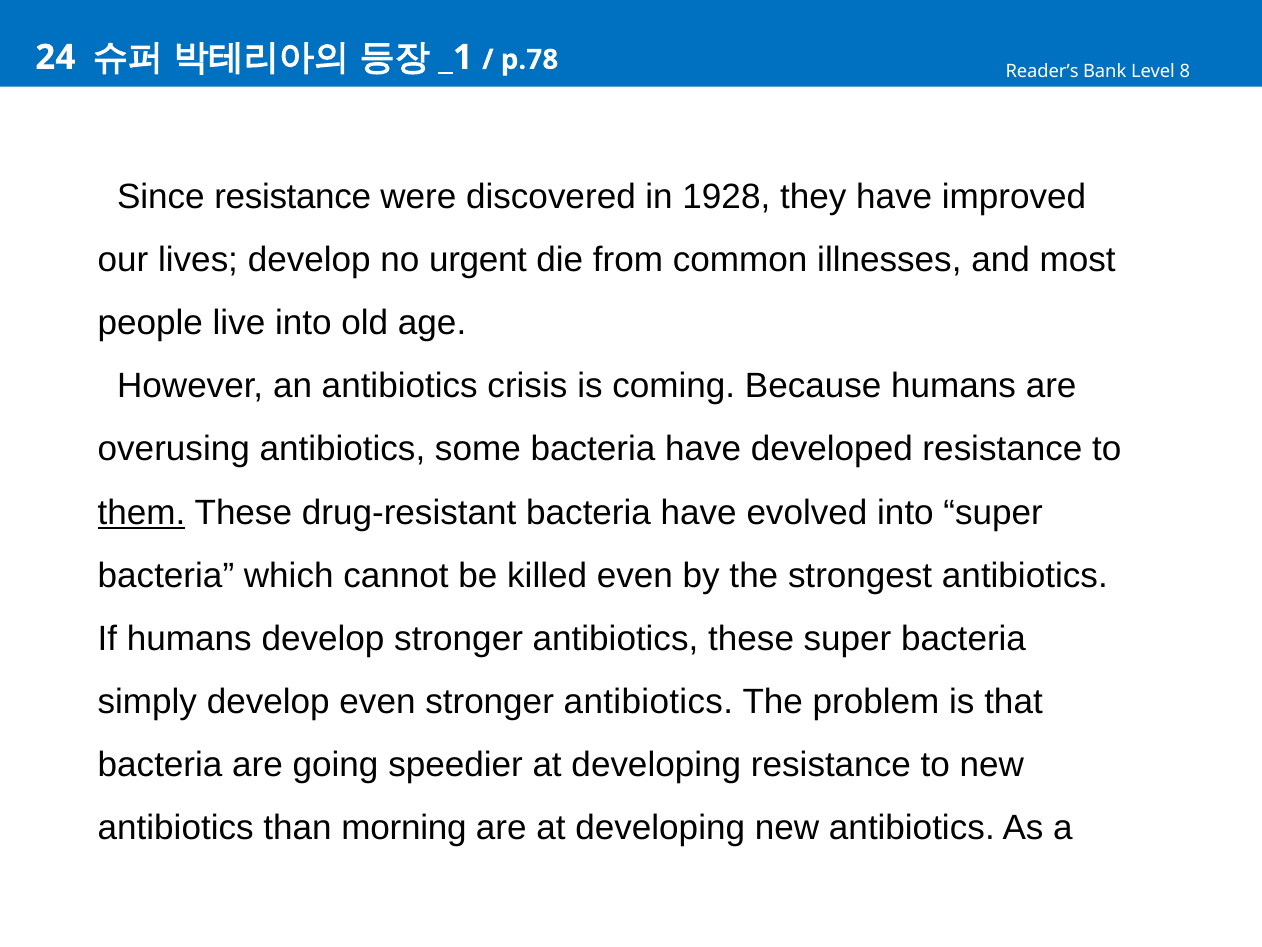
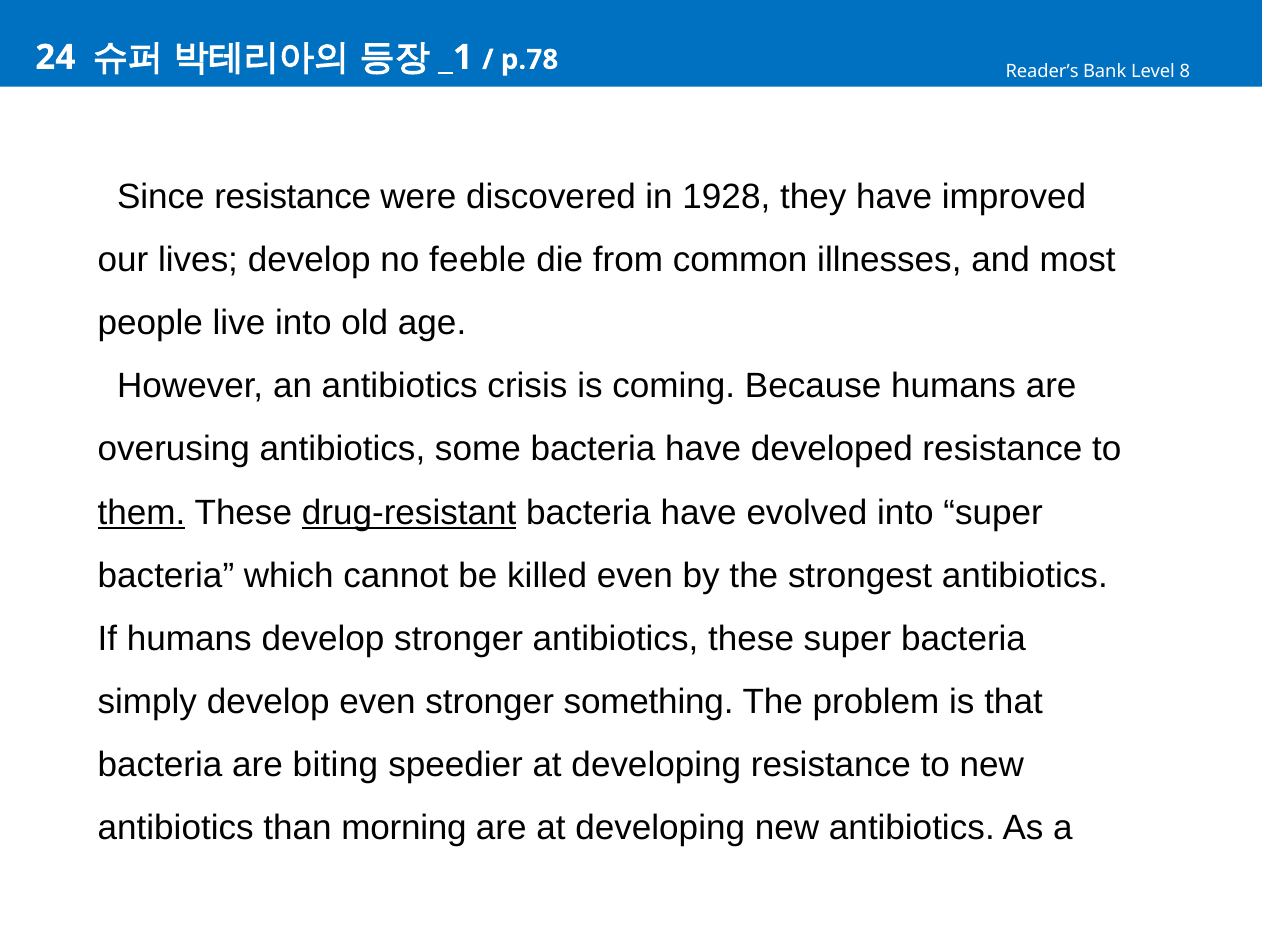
urgent: urgent -> feeble
drug-resistant underline: none -> present
even stronger antibiotics: antibiotics -> something
going: going -> biting
